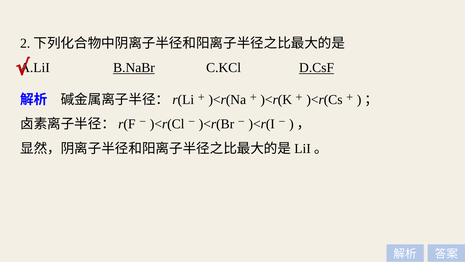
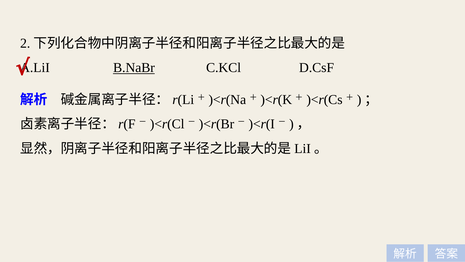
D.CsF underline: present -> none
